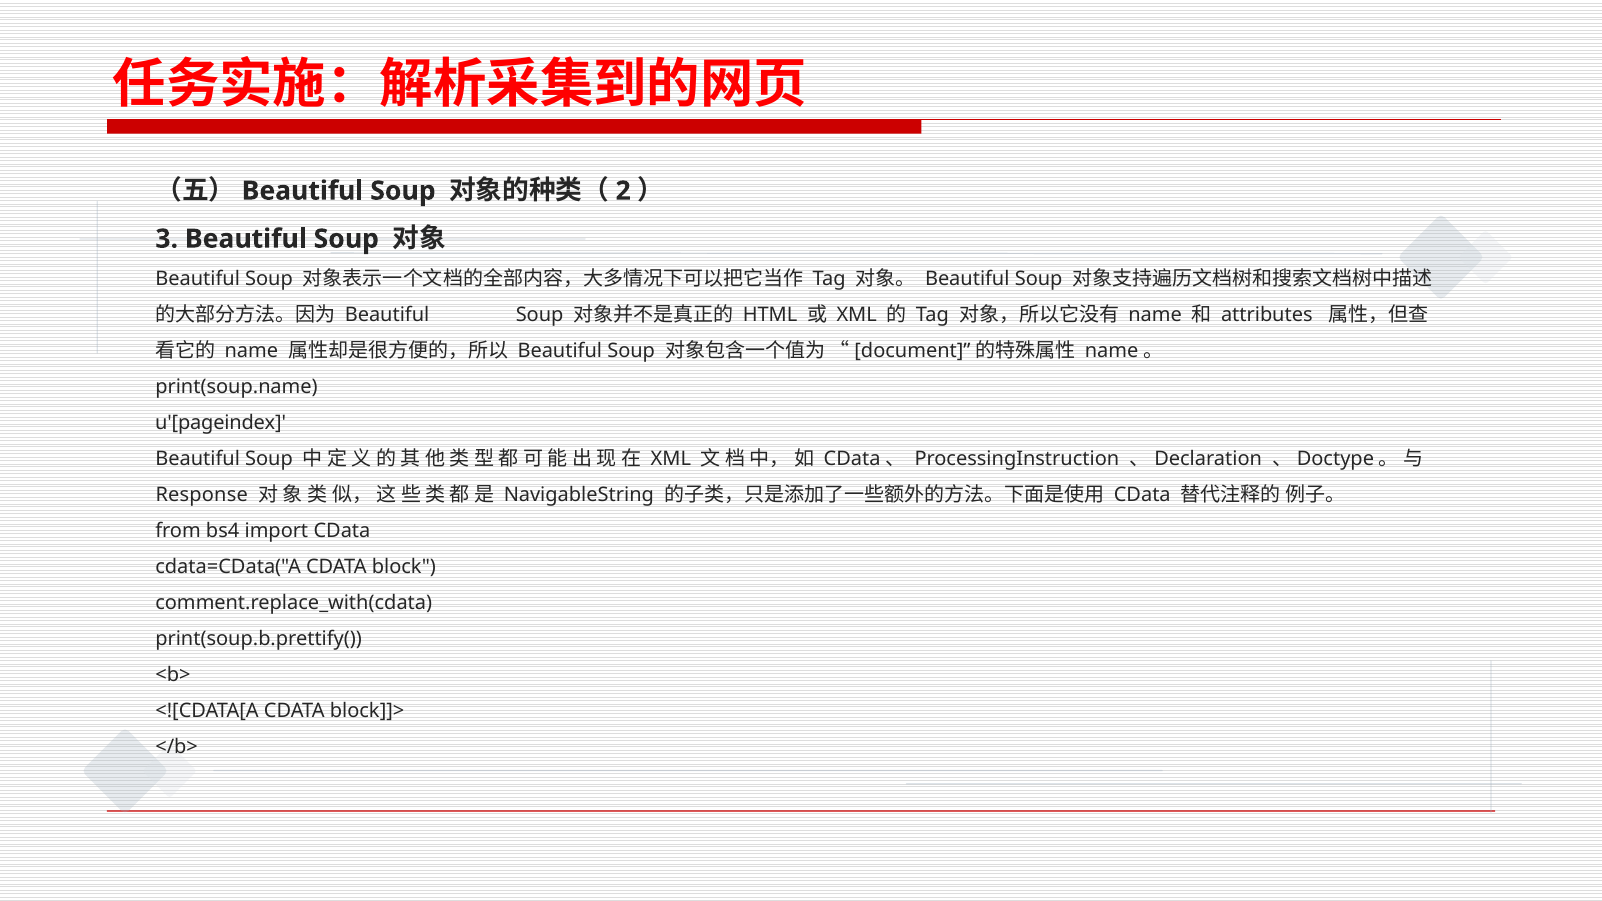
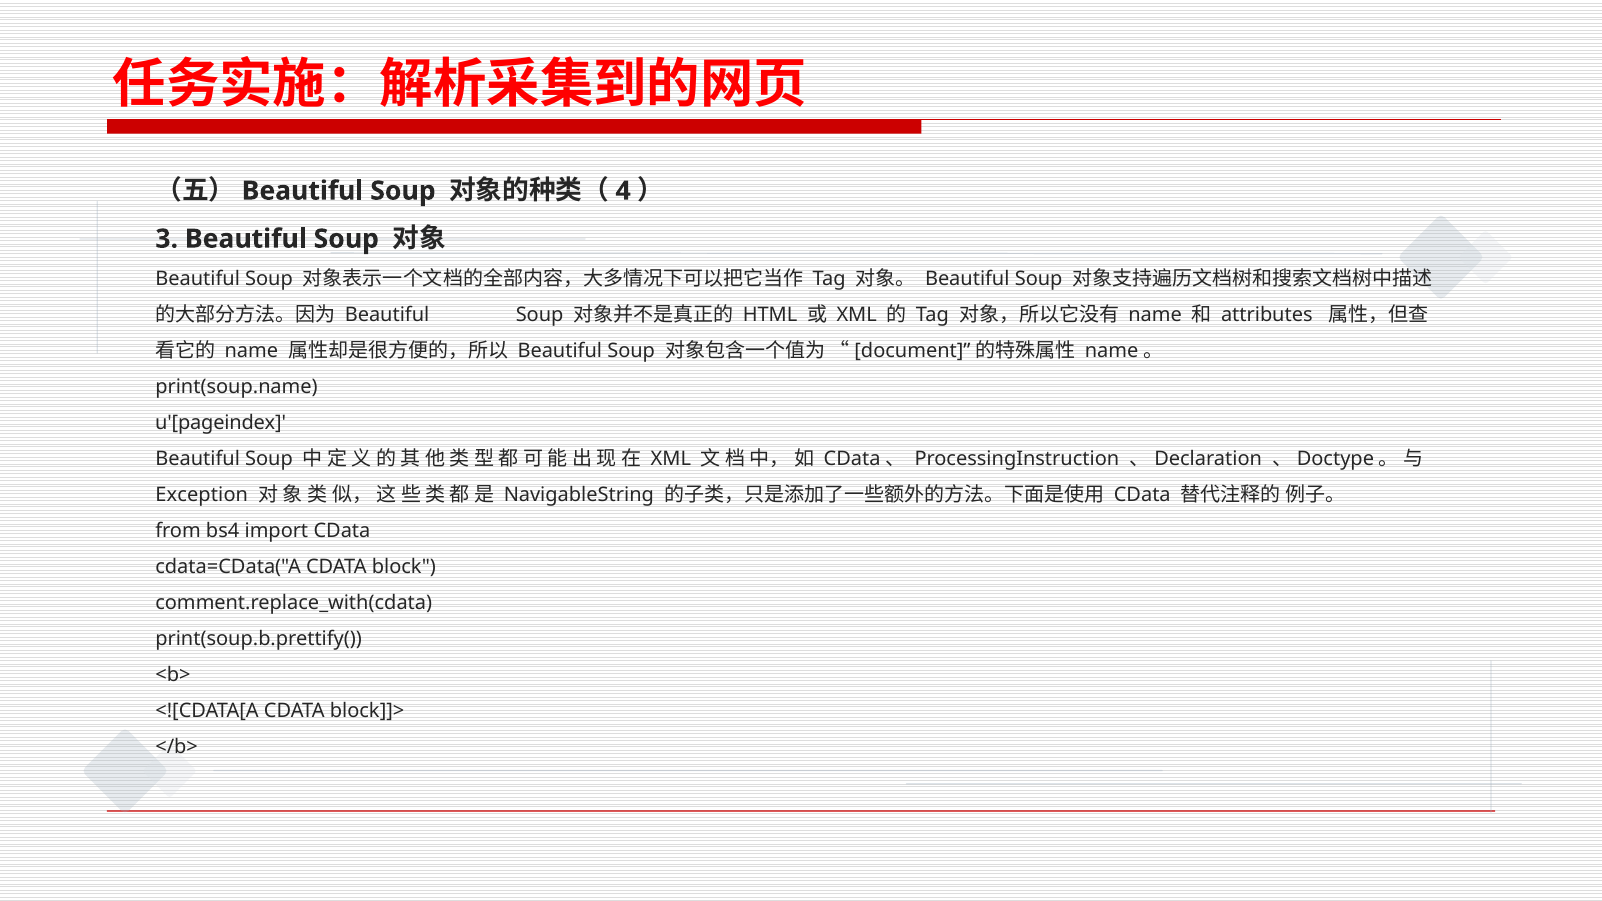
2: 2 -> 4
Response: Response -> Exception
